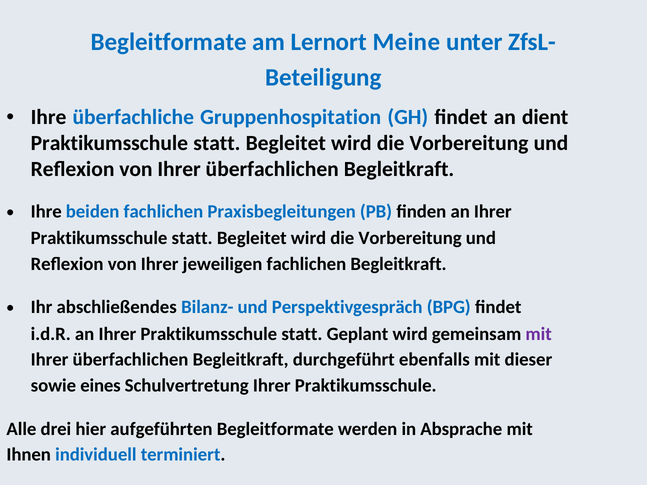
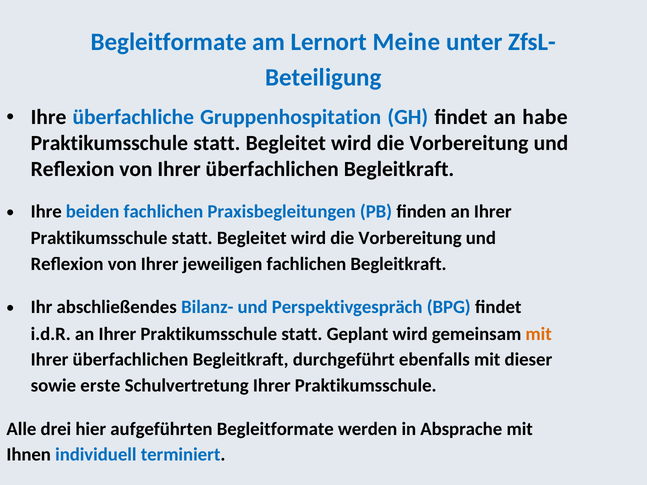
dient: dient -> habe
mit at (539, 334) colour: purple -> orange
eines: eines -> erste
